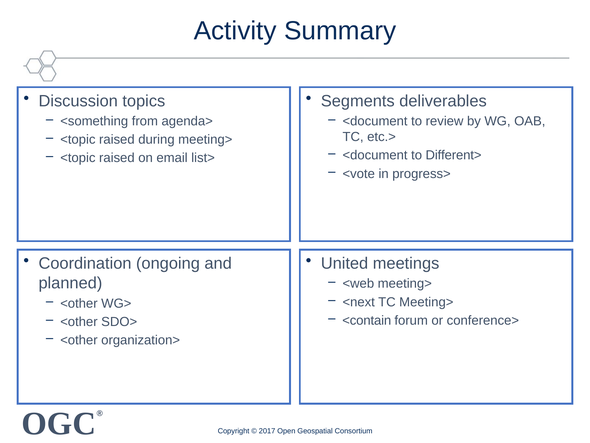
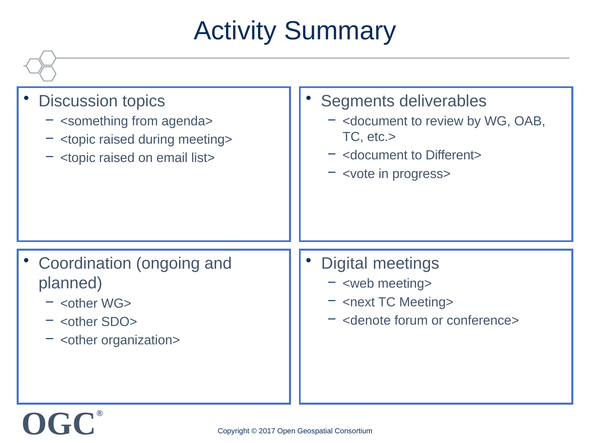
United: United -> Digital
<contain: <contain -> <denote
